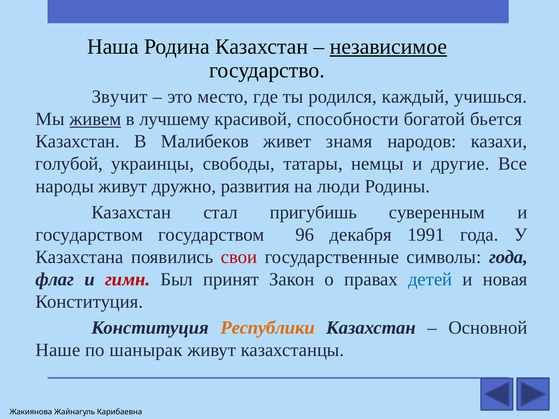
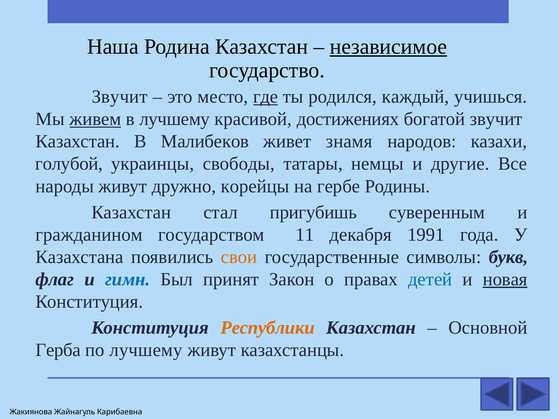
где underline: none -> present
способности: способности -> достижениях
богатой бьется: бьется -> звучит
развития: развития -> корейцы
люди: люди -> гербе
государством at (89, 235): государством -> гражданином
96: 96 -> 11
свои colour: red -> orange
символы года: года -> букв
гимн colour: red -> blue
новая underline: none -> present
Наше: Наше -> Герба
по шанырак: шанырак -> лучшему
